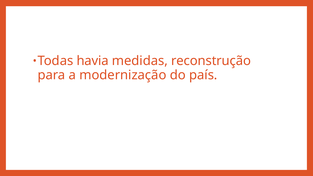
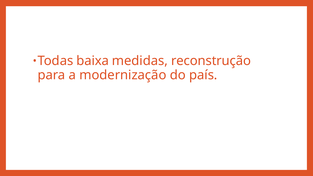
havia: havia -> baixa
